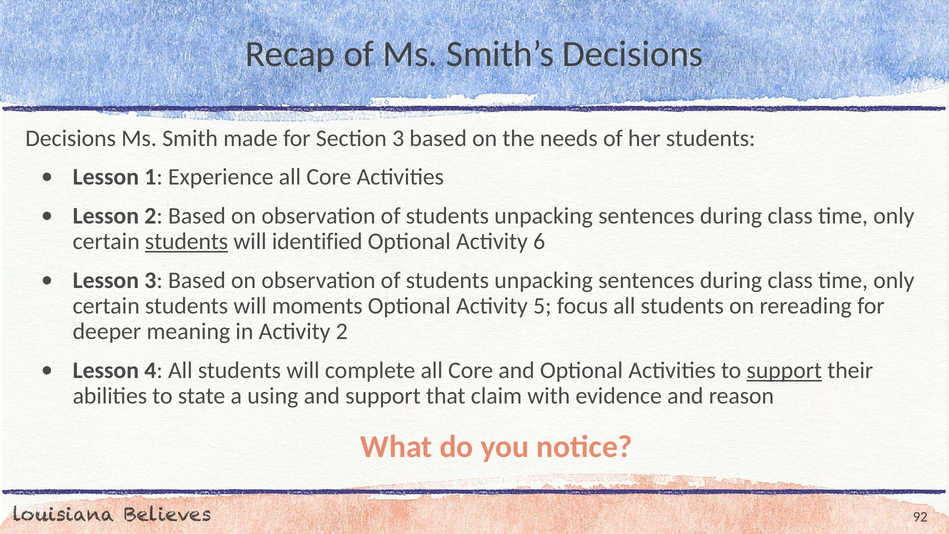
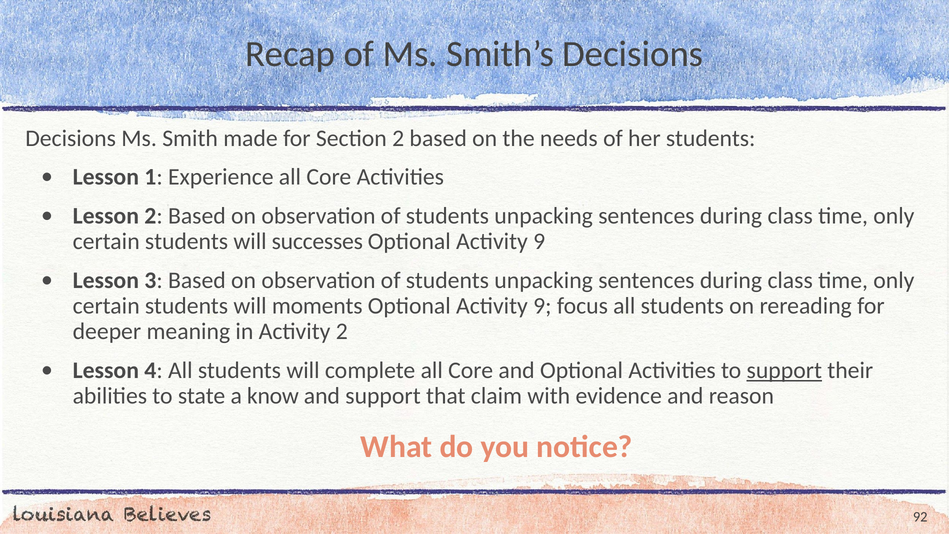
Section 3: 3 -> 2
students at (187, 241) underline: present -> none
identified: identified -> successes
6 at (539, 241): 6 -> 9
5 at (542, 306): 5 -> 9
using: using -> know
